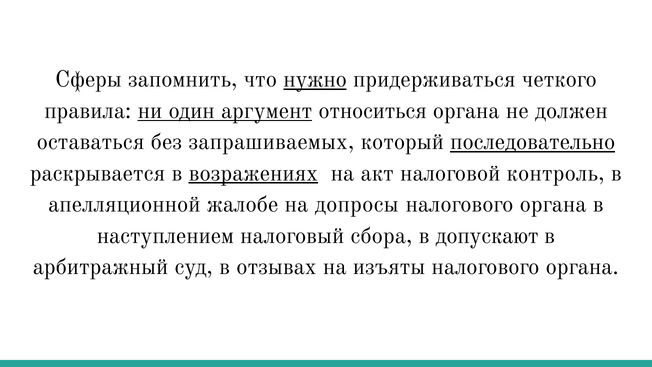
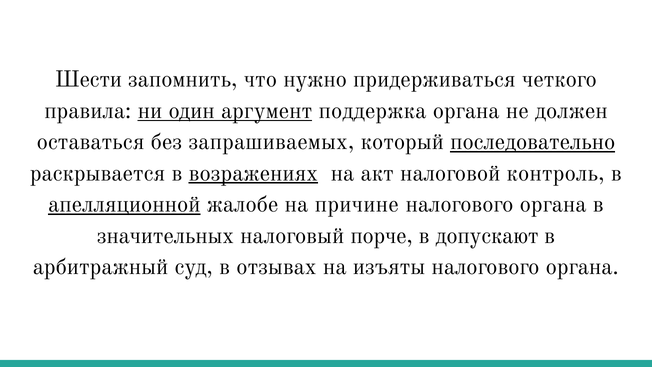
Сферы: Сферы -> Шести
нужно underline: present -> none
относиться: относиться -> поддержка
апелляционной underline: none -> present
допросы: допросы -> причине
наступлением: наступлением -> значительных
сбора: сбора -> порче
